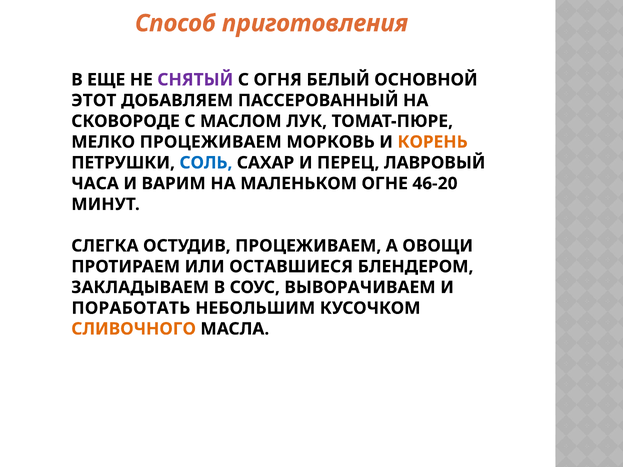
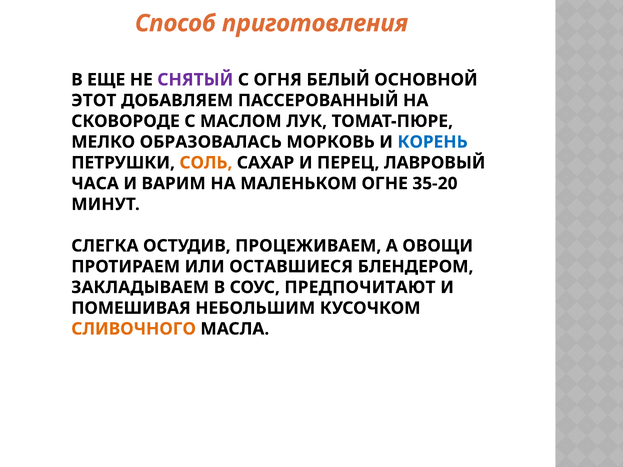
МЕЛКО ПРОЦЕЖИВАЕМ: ПРОЦЕЖИВАЕМ -> ОБРАЗОВАЛАСЬ
КОРЕНЬ colour: orange -> blue
СОЛЬ colour: blue -> orange
46-20: 46-20 -> 35-20
ВЫВОРАЧИВАЕМ: ВЫВОРАЧИВАЕМ -> ПРЕДПОЧИТАЮТ
ПОРАБОТАТЬ: ПОРАБОТАТЬ -> ПОМЕШИВАЯ
